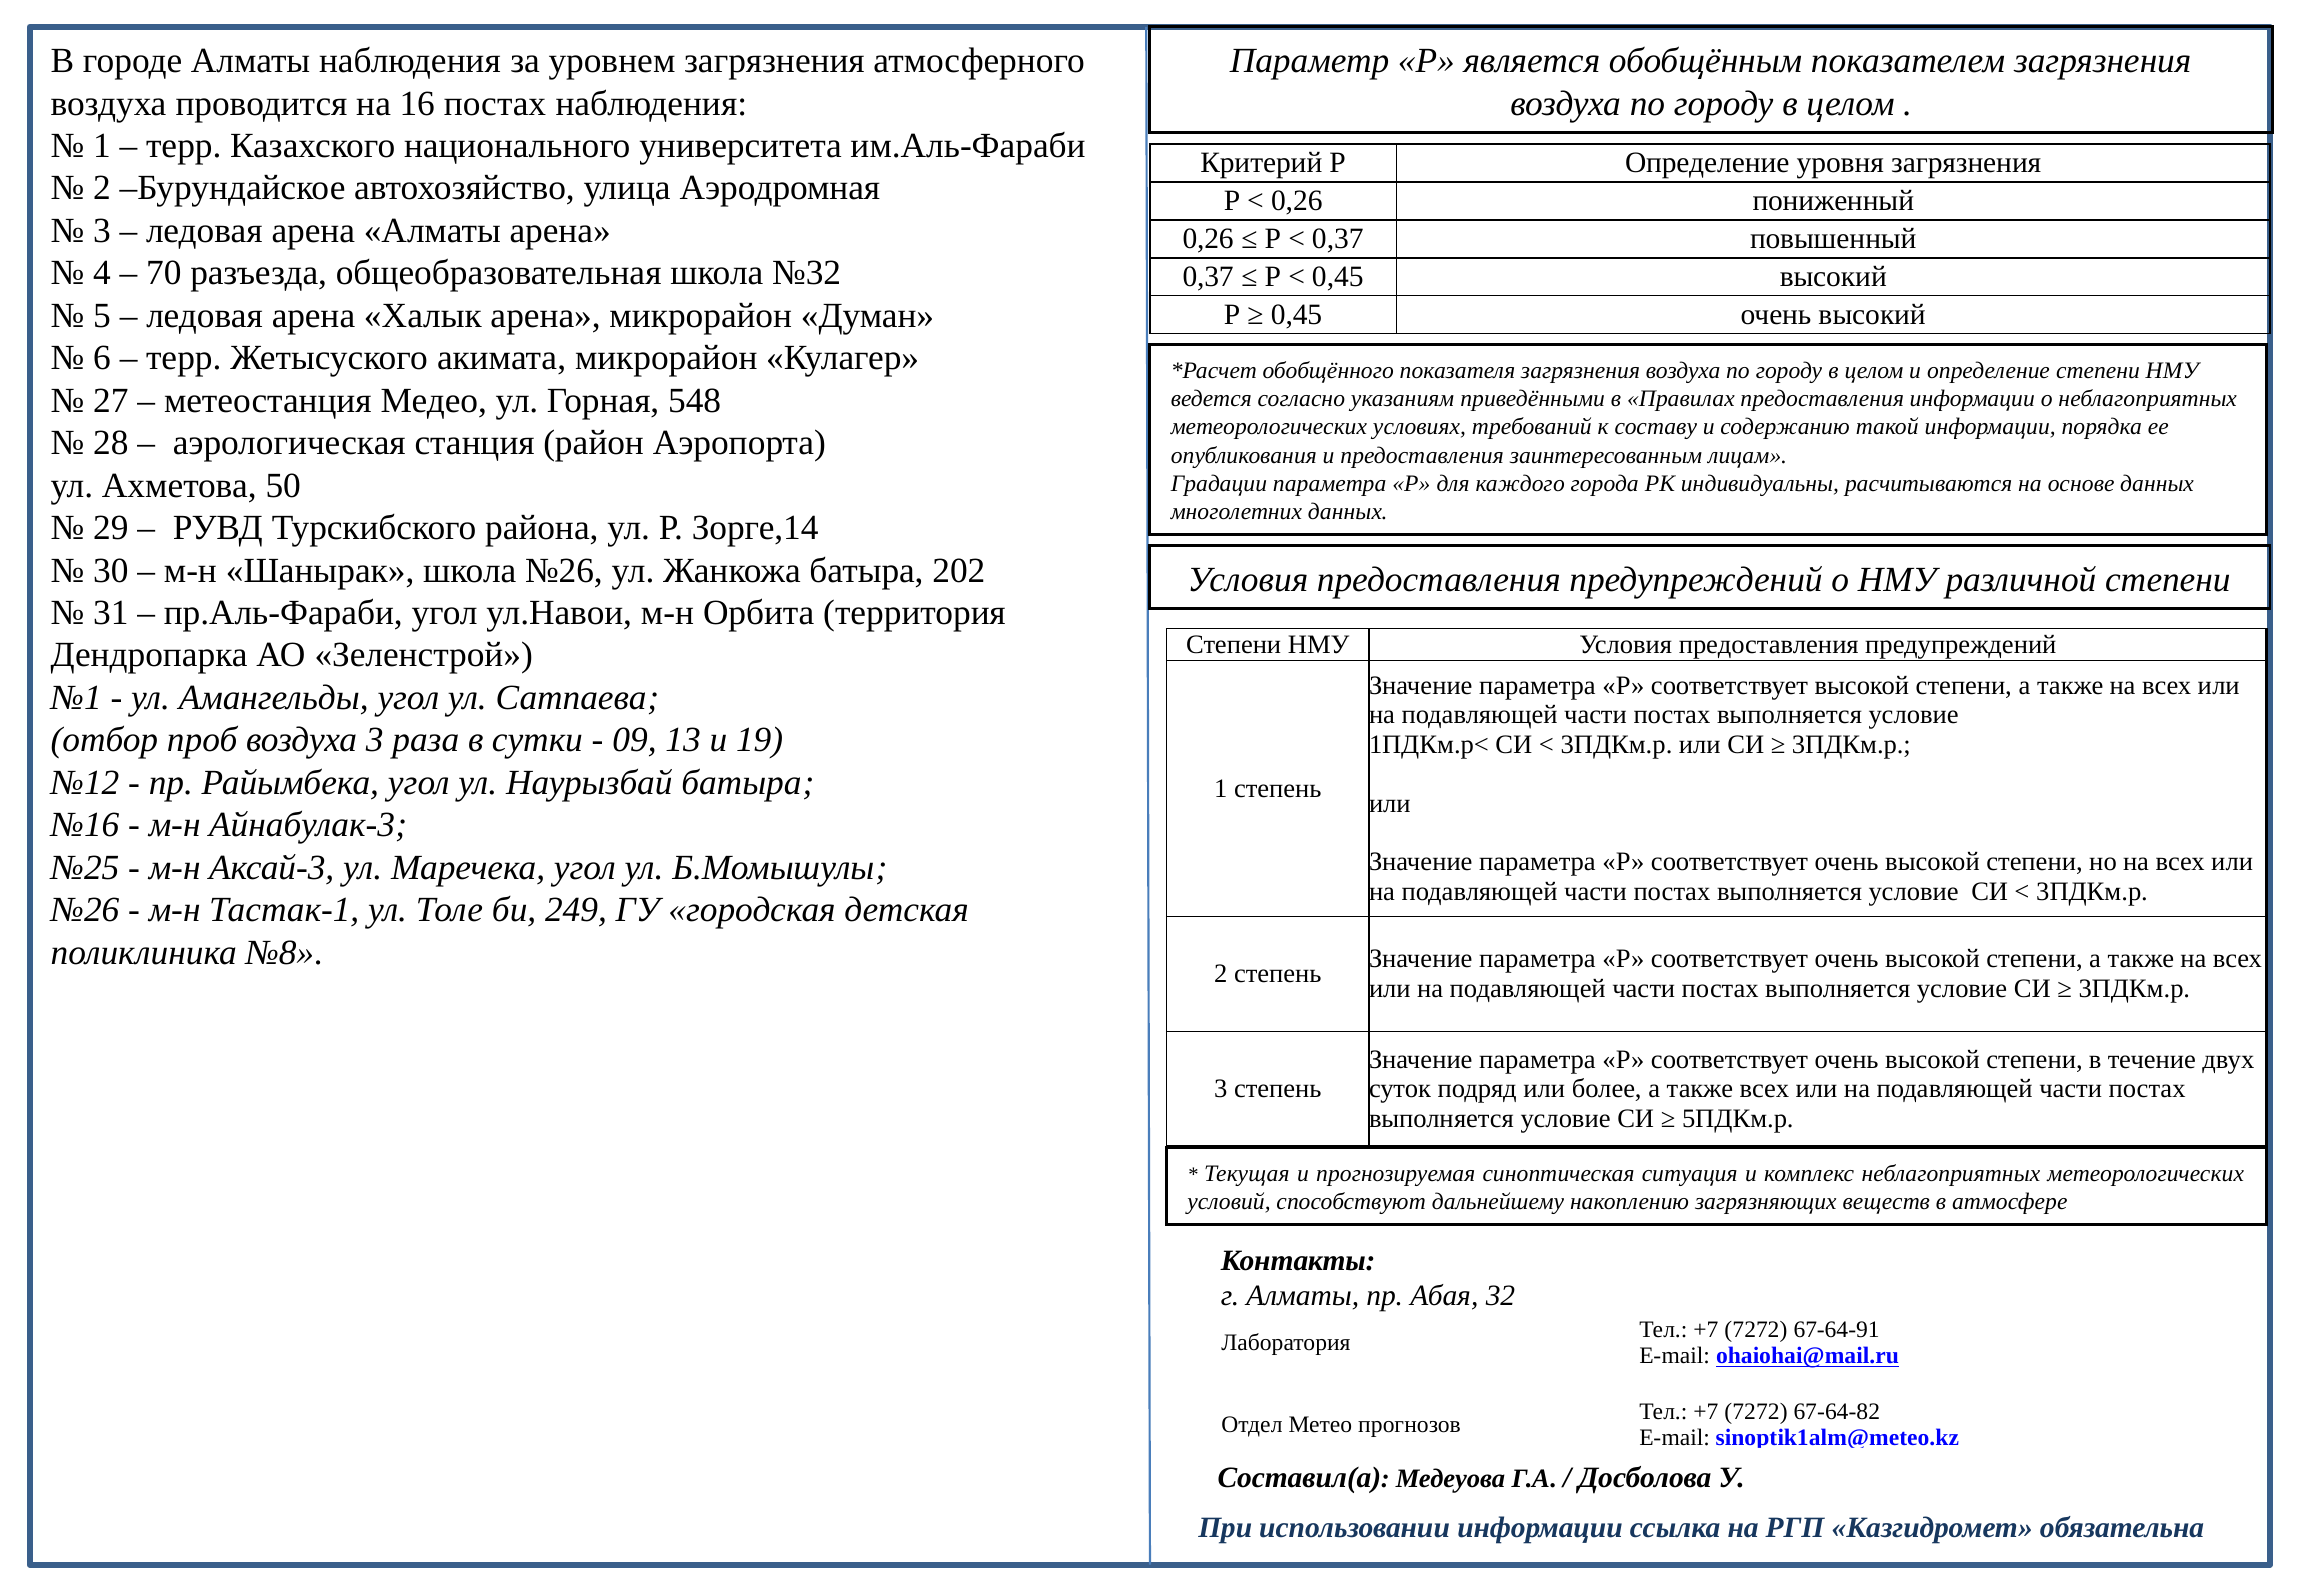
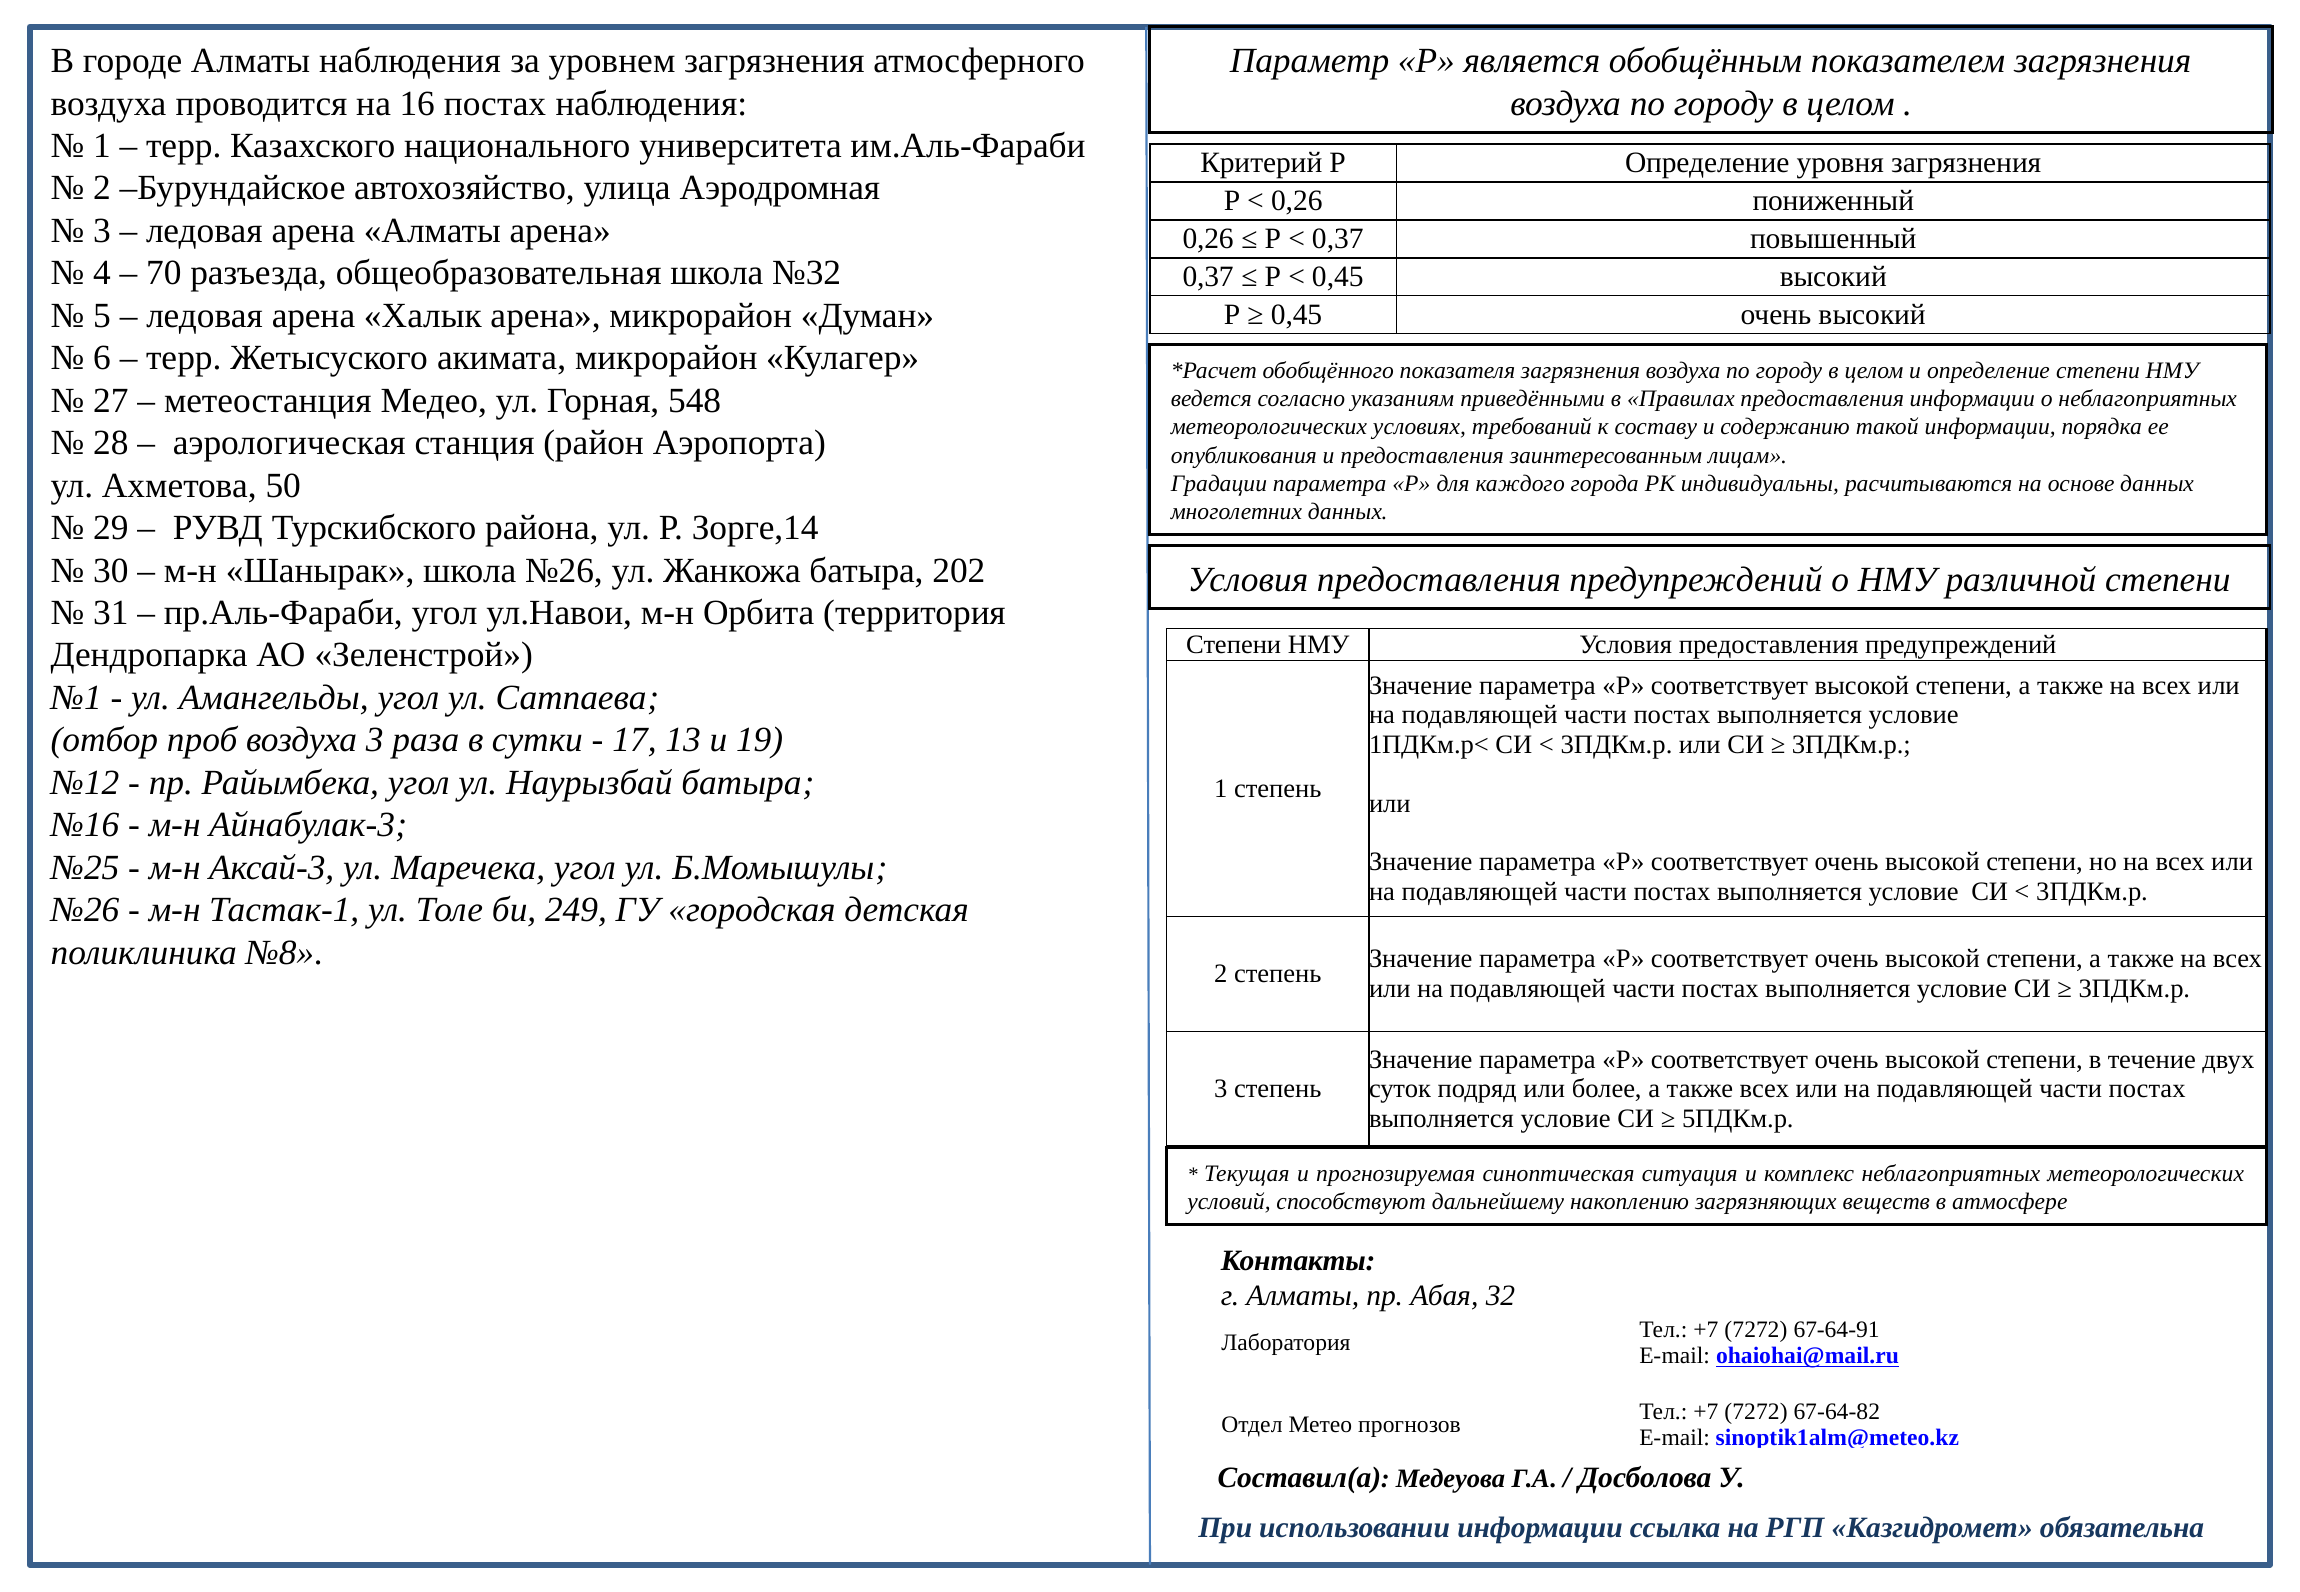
09: 09 -> 17
